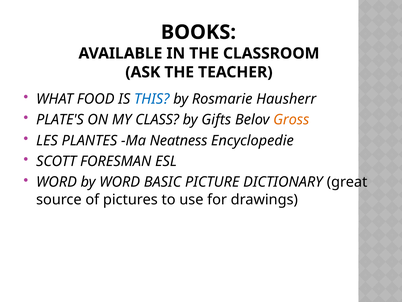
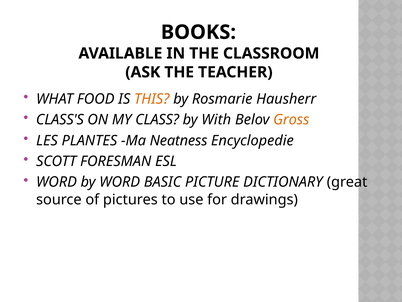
THIS colour: blue -> orange
PLATE'S: PLATE'S -> CLASS'S
Gifts: Gifts -> With
